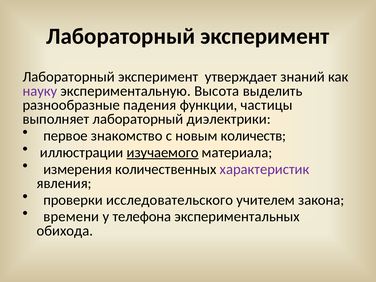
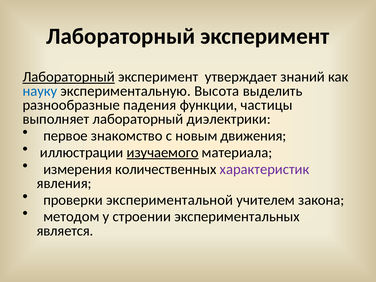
Лабораторный at (69, 77) underline: none -> present
науку colour: purple -> blue
количеств: количеств -> движения
исследовательского: исследовательского -> экспериментальной
времени: времени -> методом
телефона: телефона -> строении
обихода: обихода -> является
